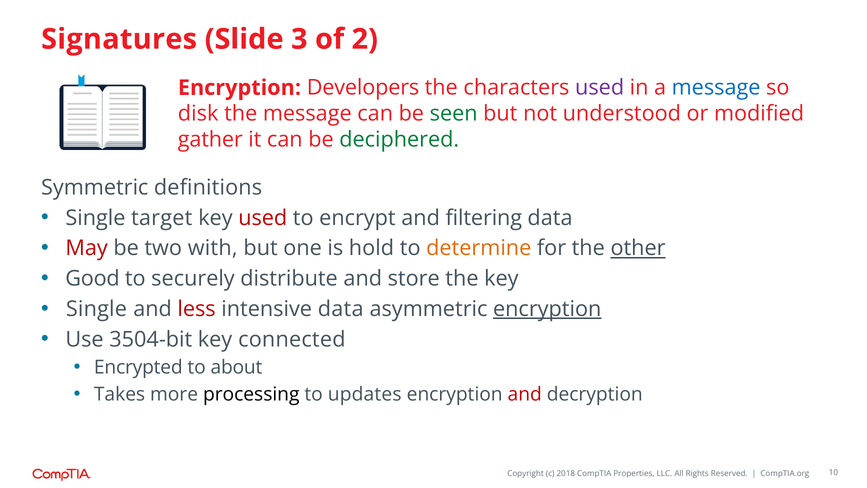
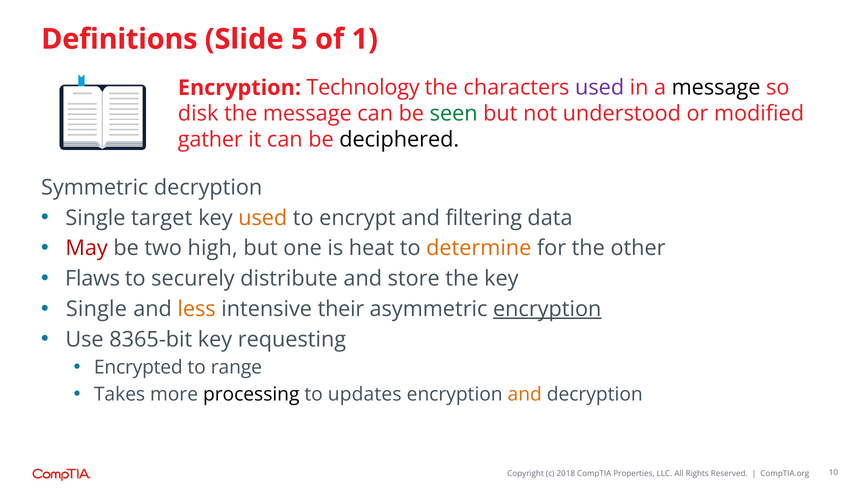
Signatures: Signatures -> Definitions
3: 3 -> 5
2: 2 -> 1
Developers: Developers -> Technology
message at (716, 88) colour: blue -> black
deciphered colour: green -> black
Symmetric definitions: definitions -> decryption
used at (263, 218) colour: red -> orange
with: with -> high
hold: hold -> heat
other underline: present -> none
Good: Good -> Flaws
less colour: red -> orange
intensive data: data -> their
3504-bit: 3504-bit -> 8365-bit
connected: connected -> requesting
about: about -> range
and at (525, 394) colour: red -> orange
